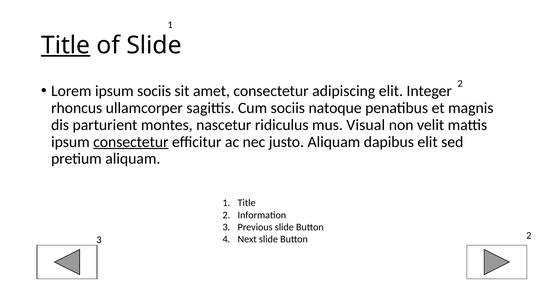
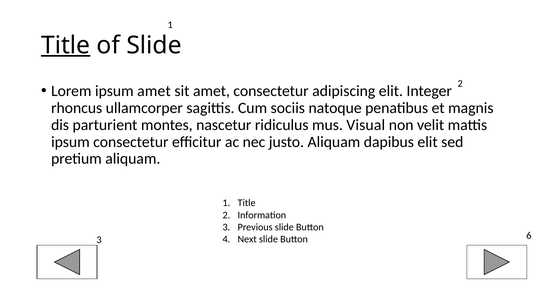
ipsum sociis: sociis -> amet
consectetur at (131, 142) underline: present -> none
3 2: 2 -> 6
